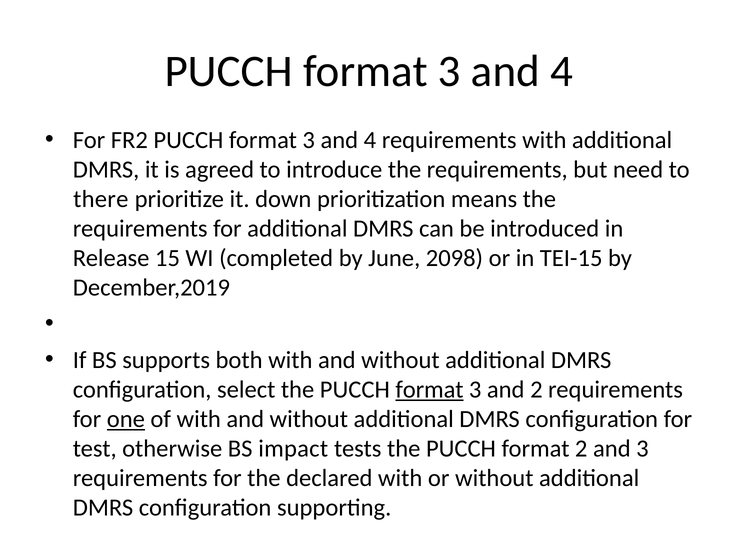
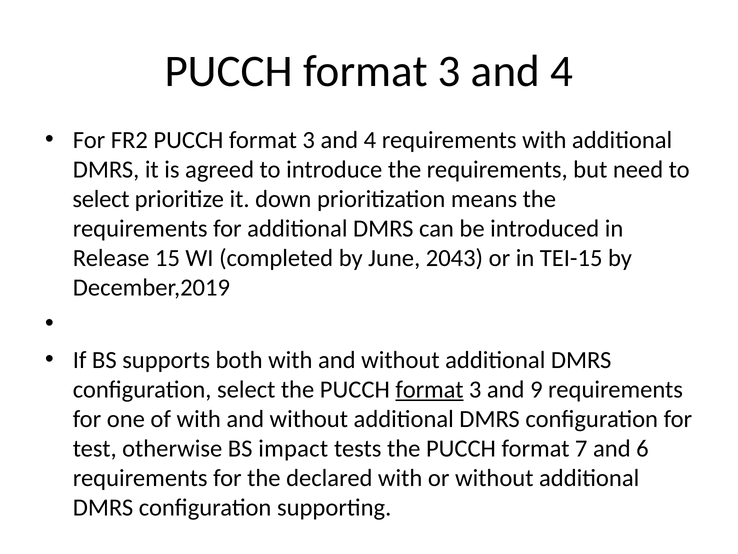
there at (101, 199): there -> select
2098: 2098 -> 2043
and 2: 2 -> 9
one underline: present -> none
format 2: 2 -> 7
and 3: 3 -> 6
